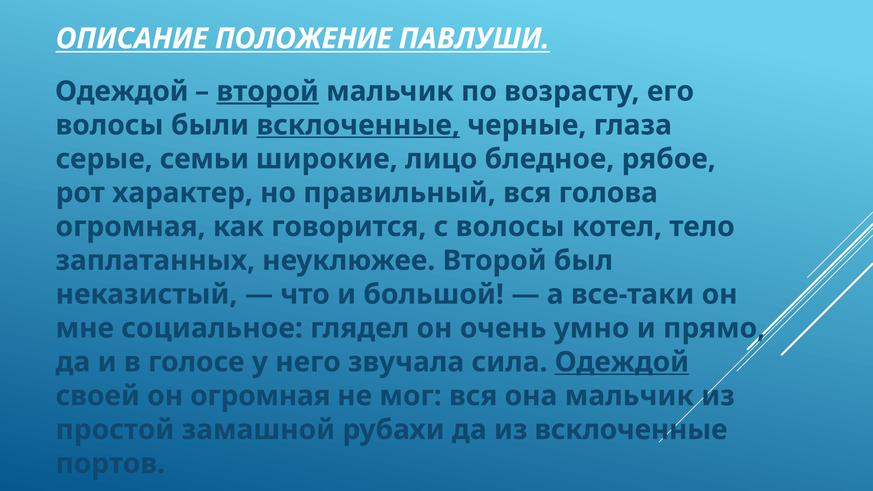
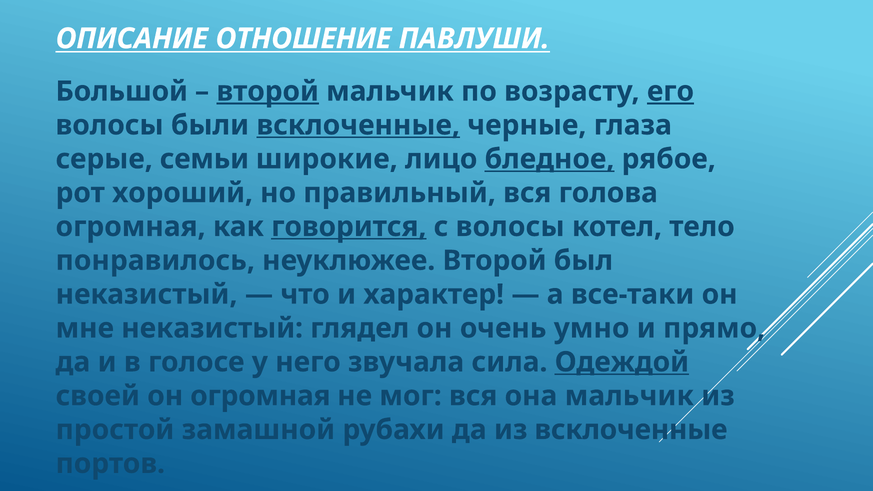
ПОЛОЖЕНИЕ: ПОЛОЖЕНИЕ -> ОТНОШЕНИЕ
Одеждой at (122, 91): Одеждой -> Большой
его underline: none -> present
бледное underline: none -> present
характер: характер -> хороший
говорится underline: none -> present
заплатанных: заплатанных -> понравилось
большой: большой -> характер
мне социальное: социальное -> неказистый
